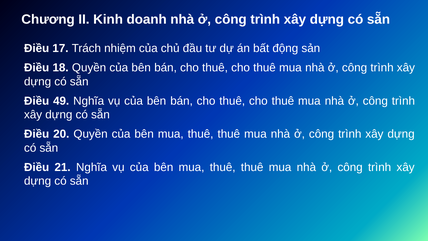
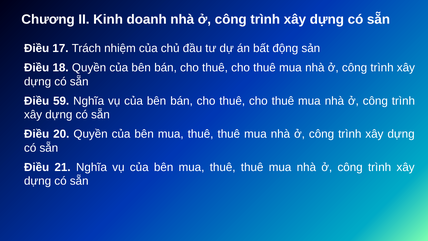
49: 49 -> 59
